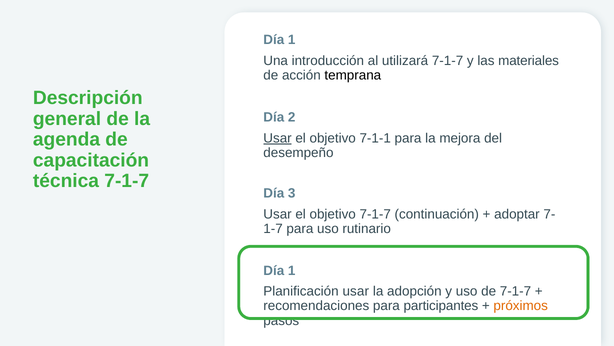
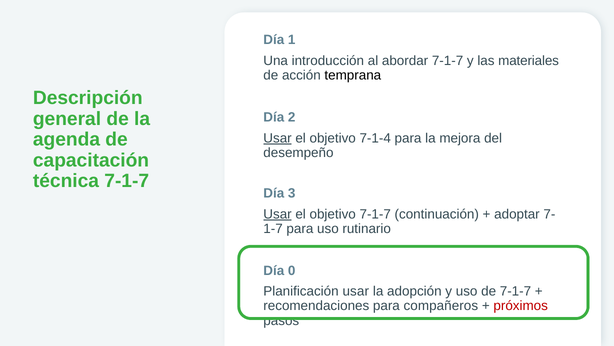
utilizará: utilizará -> abordar
7-1-1: 7-1-1 -> 7-1-4
Usar at (278, 214) underline: none -> present
1 at (292, 270): 1 -> 0
participantes: participantes -> compañeros
próximos colour: orange -> red
